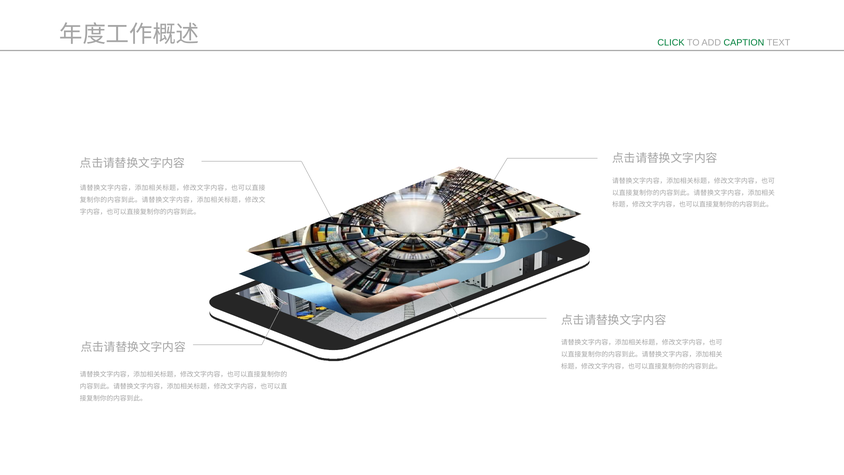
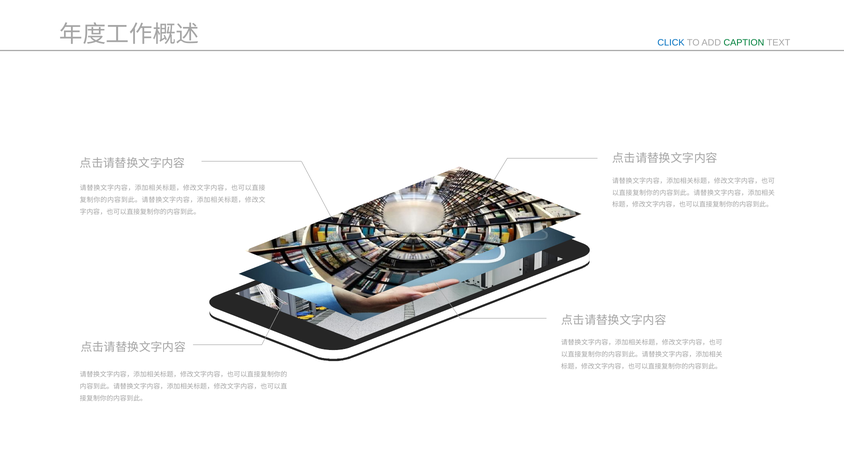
CLICK colour: green -> blue
